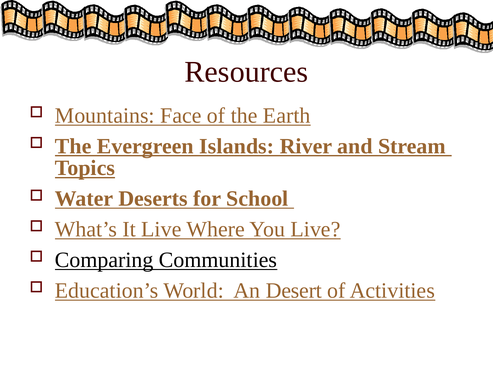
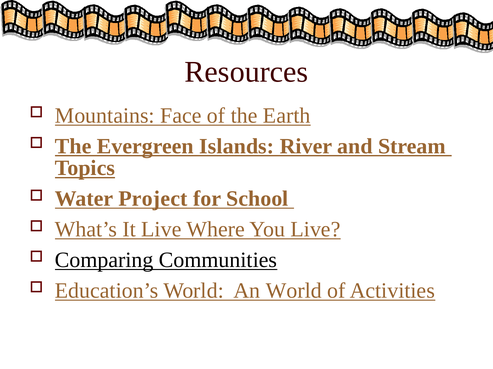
Deserts: Deserts -> Project
An Desert: Desert -> World
